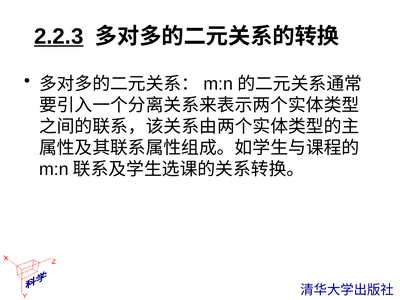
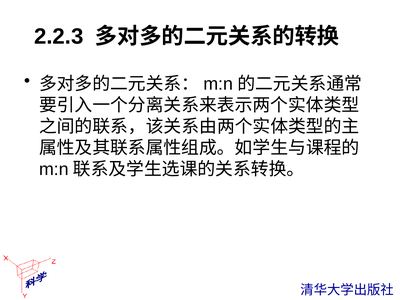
2.2.3 underline: present -> none
